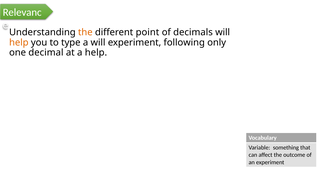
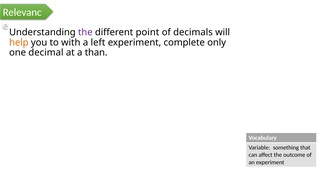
the at (85, 33) colour: orange -> purple
type: type -> with
a will: will -> left
following: following -> complete
a help: help -> than
